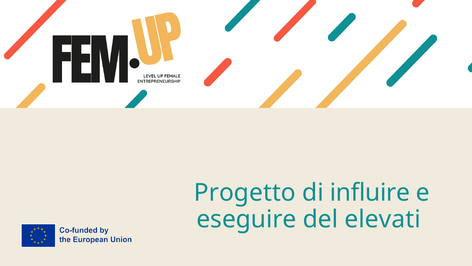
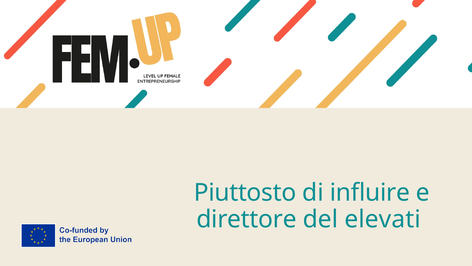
Progetto: Progetto -> Piuttosto
eseguire: eseguire -> direttore
